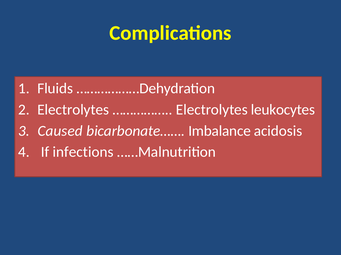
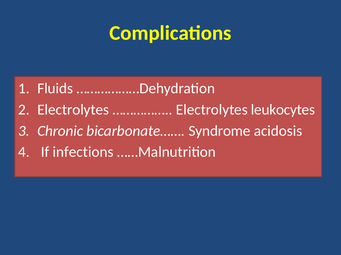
Caused: Caused -> Chronic
Imbalance: Imbalance -> Syndrome
